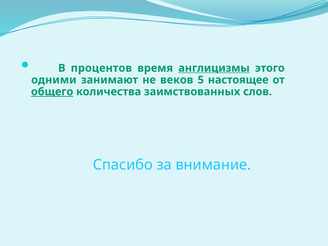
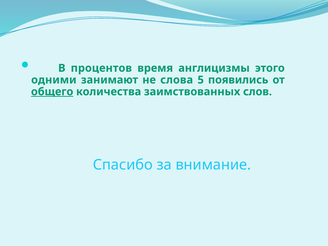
англицизмы underline: present -> none
веков: веков -> слова
настоящее: настоящее -> появились
